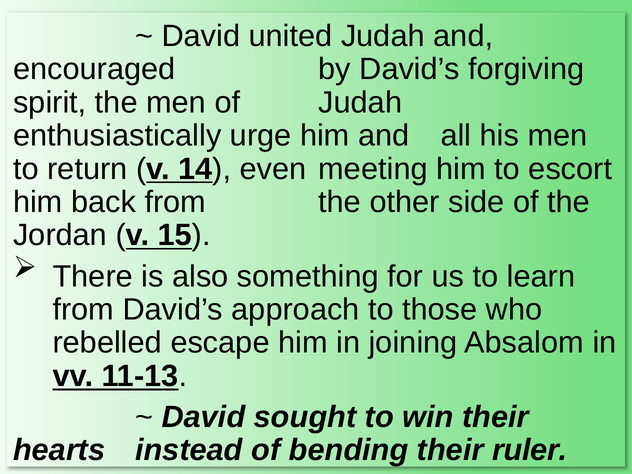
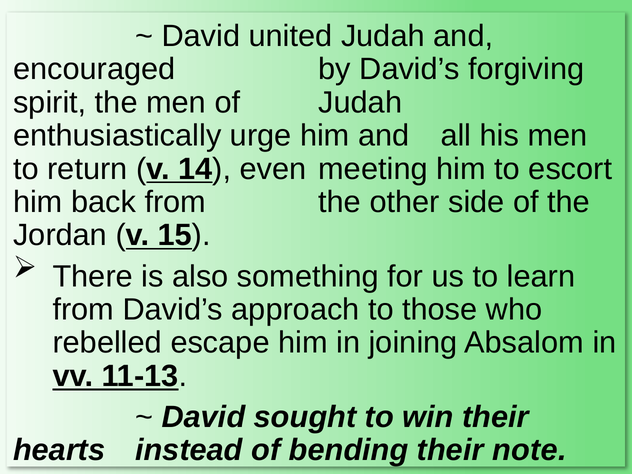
ruler: ruler -> note
